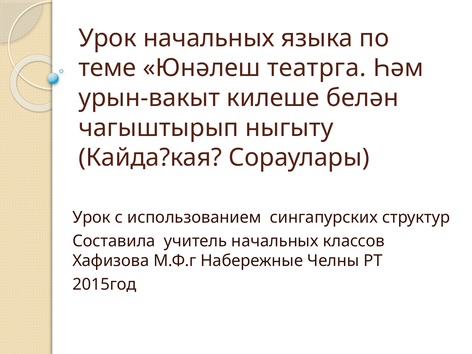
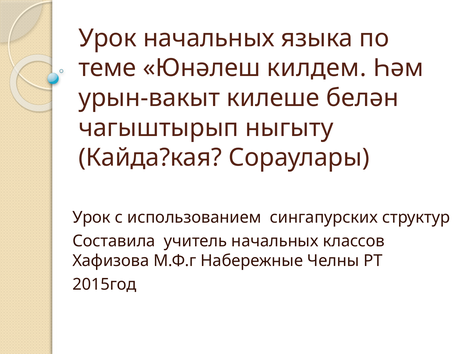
театрга: театрга -> килдем
